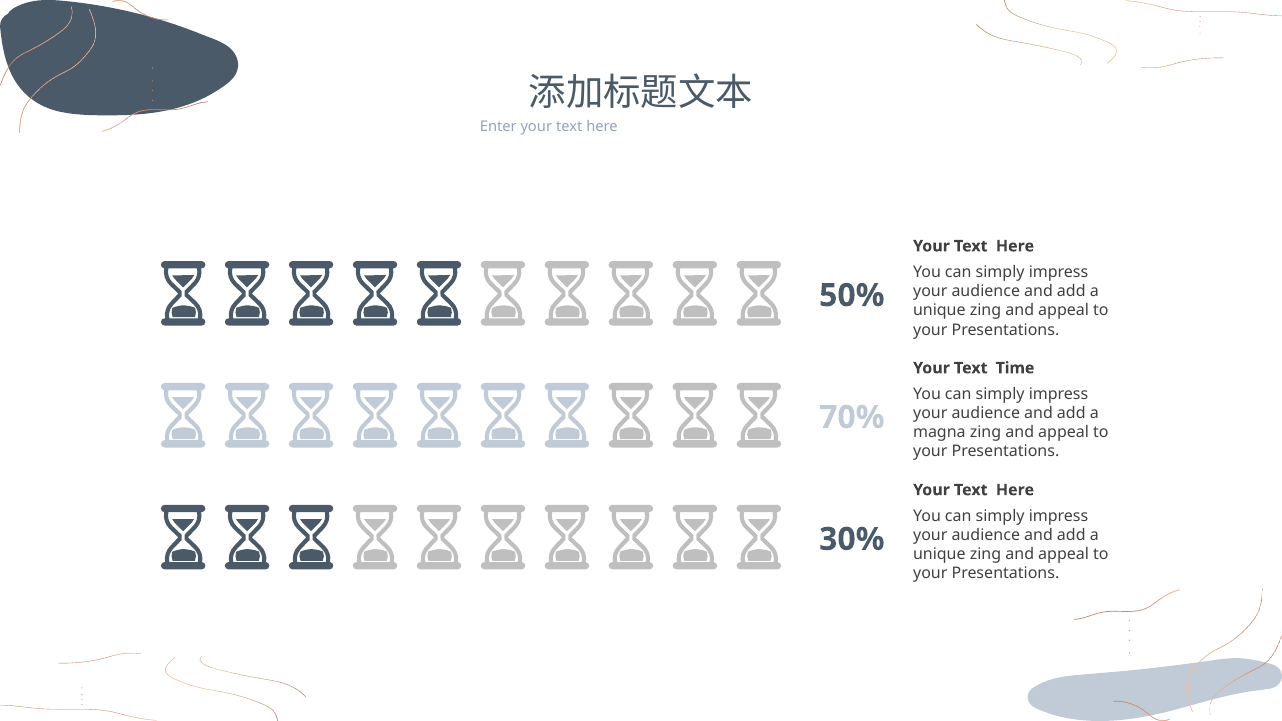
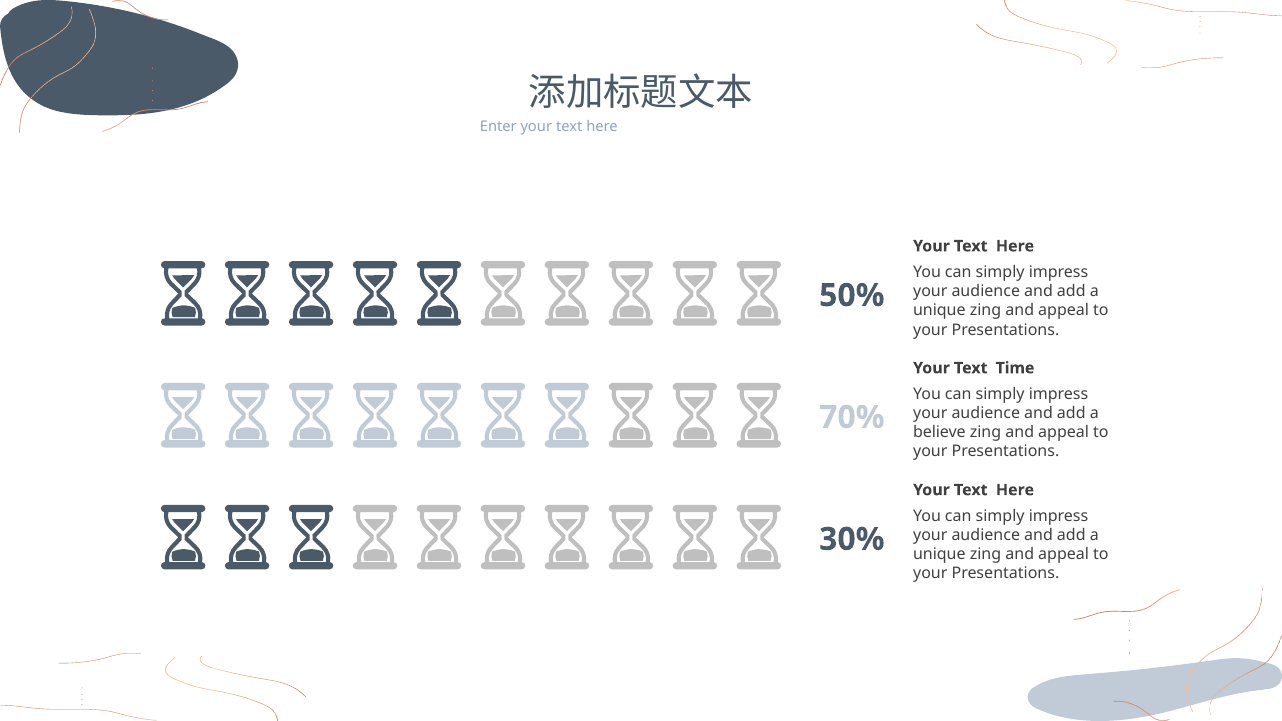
magna: magna -> believe
